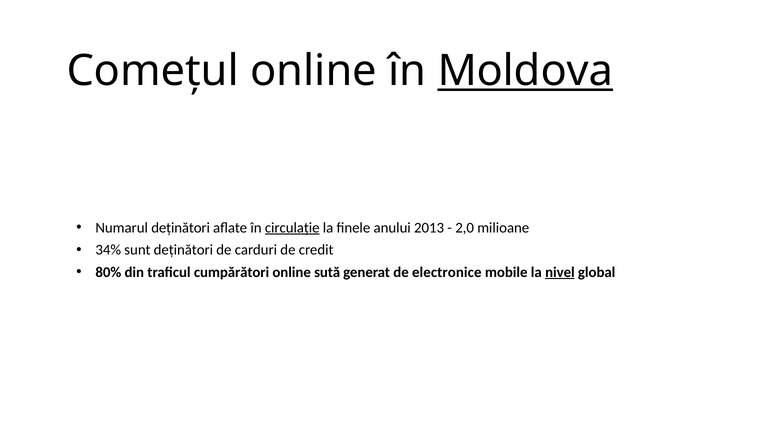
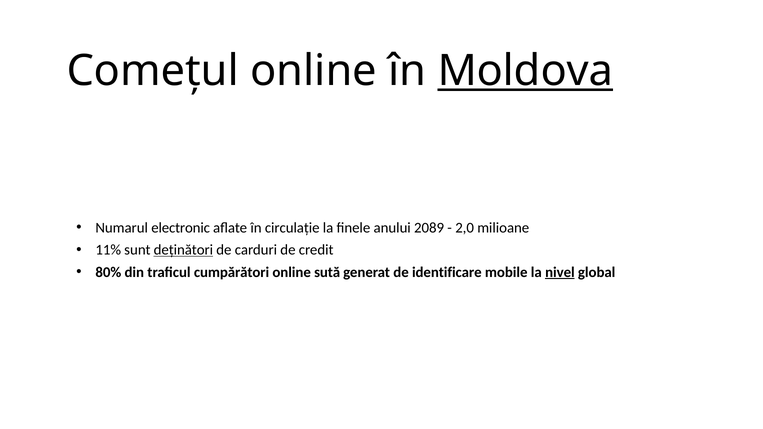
Numarul deținători: deținători -> electronic
circulație underline: present -> none
2013: 2013 -> 2089
34%: 34% -> 11%
deținători at (183, 250) underline: none -> present
electronice: electronice -> identificare
